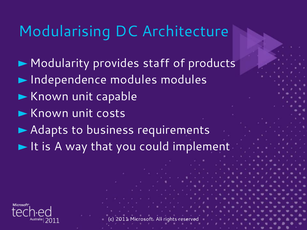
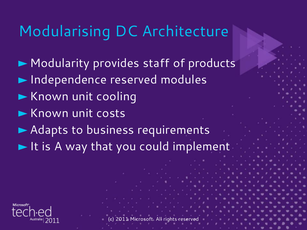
modules at (134, 80): modules -> reserved
capable: capable -> cooling
